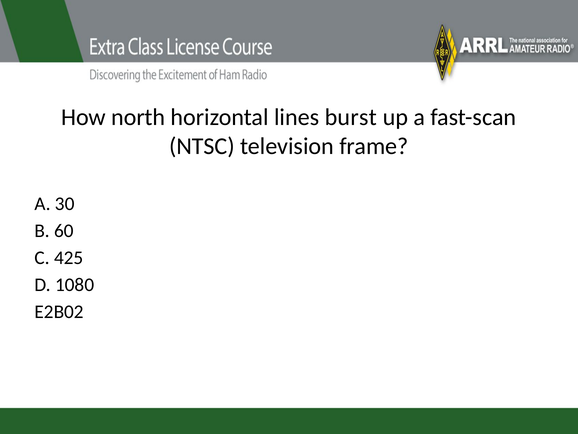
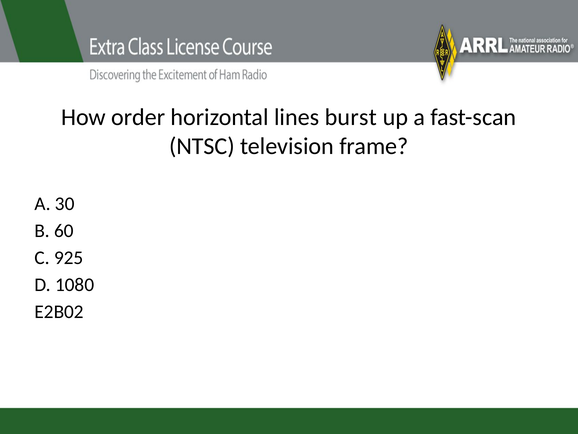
north: north -> order
425: 425 -> 925
